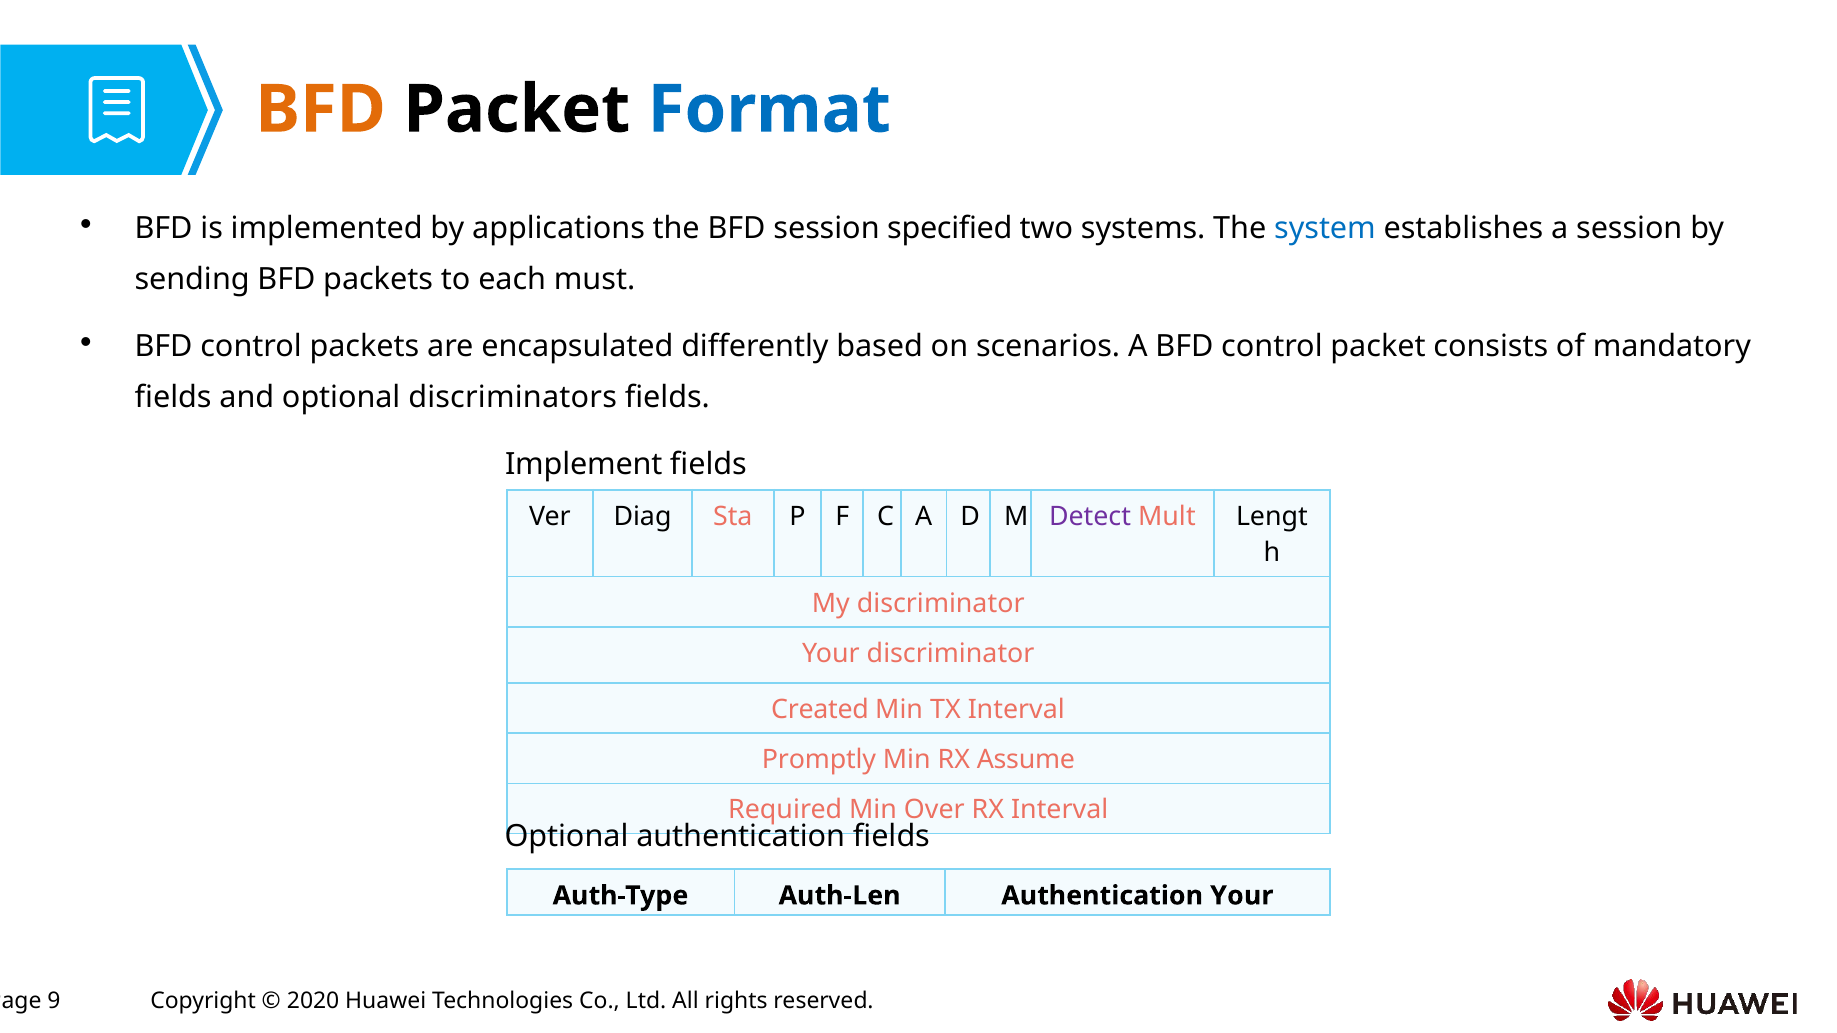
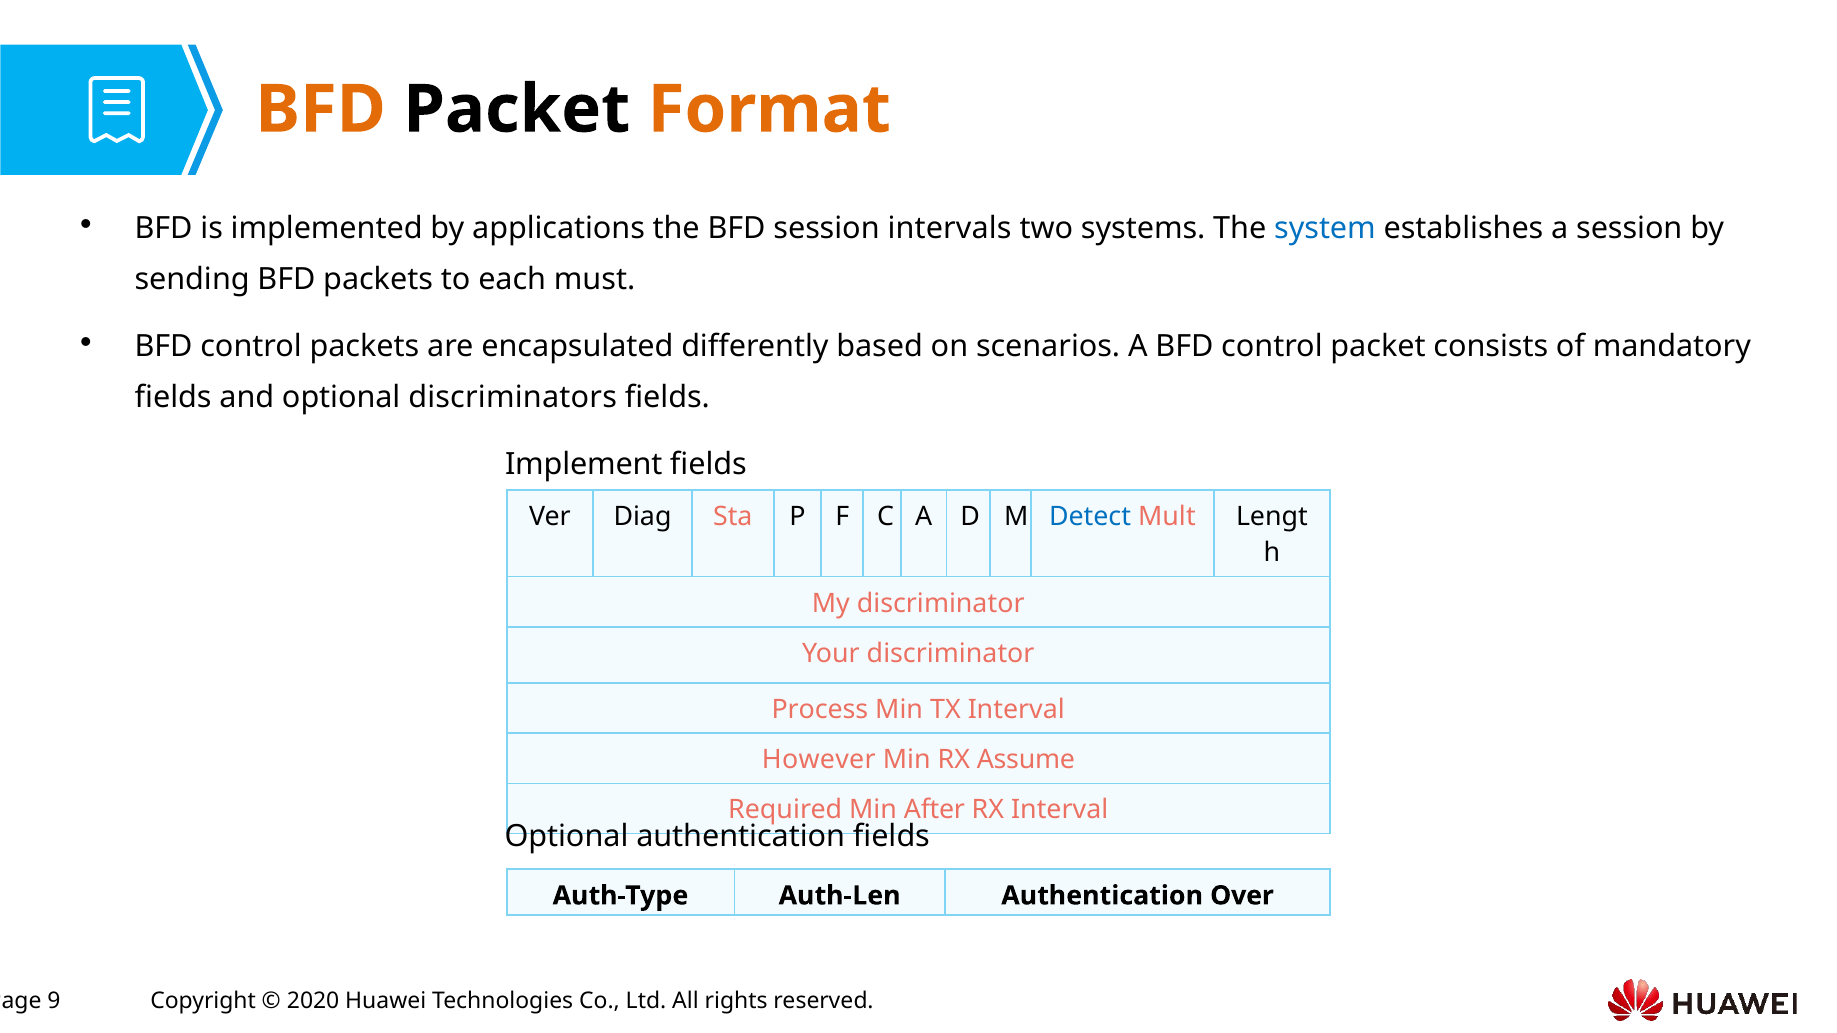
Format colour: blue -> orange
specified: specified -> intervals
Detect colour: purple -> blue
Created: Created -> Process
Promptly: Promptly -> However
Over: Over -> After
Authentication Your: Your -> Over
